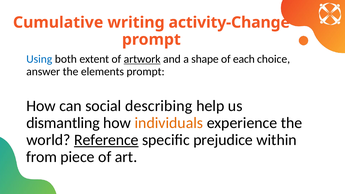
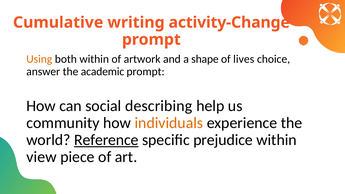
Using colour: blue -> orange
both extent: extent -> within
artwork underline: present -> none
each: each -> lives
elements: elements -> academic
dismantling: dismantling -> community
from: from -> view
